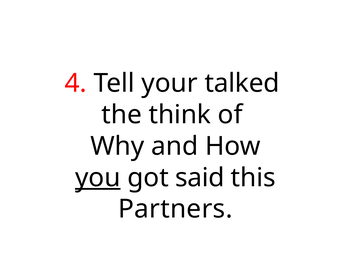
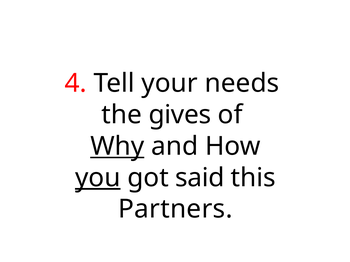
talked: talked -> needs
think: think -> gives
Why underline: none -> present
